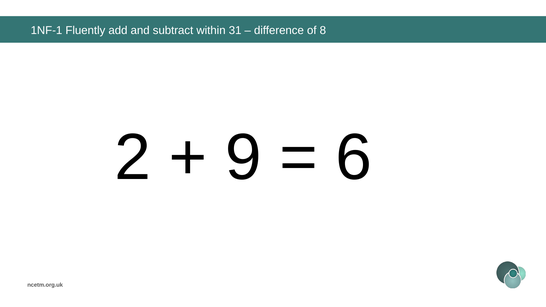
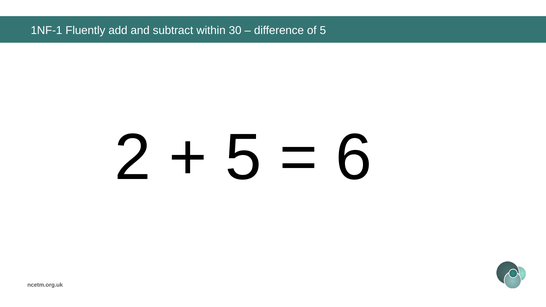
31: 31 -> 30
of 8: 8 -> 5
9 at (243, 158): 9 -> 5
